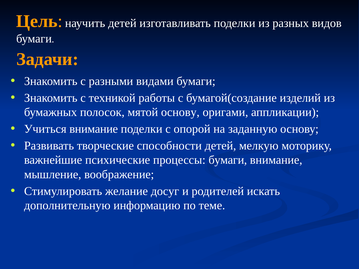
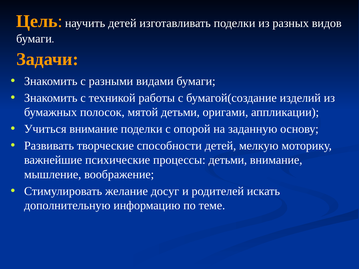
мятой основу: основу -> детьми
процессы бумаги: бумаги -> детьми
